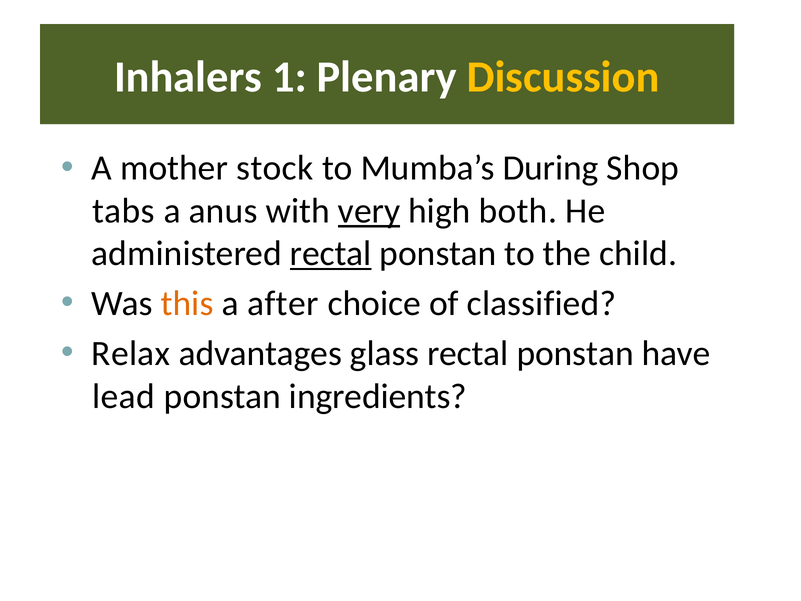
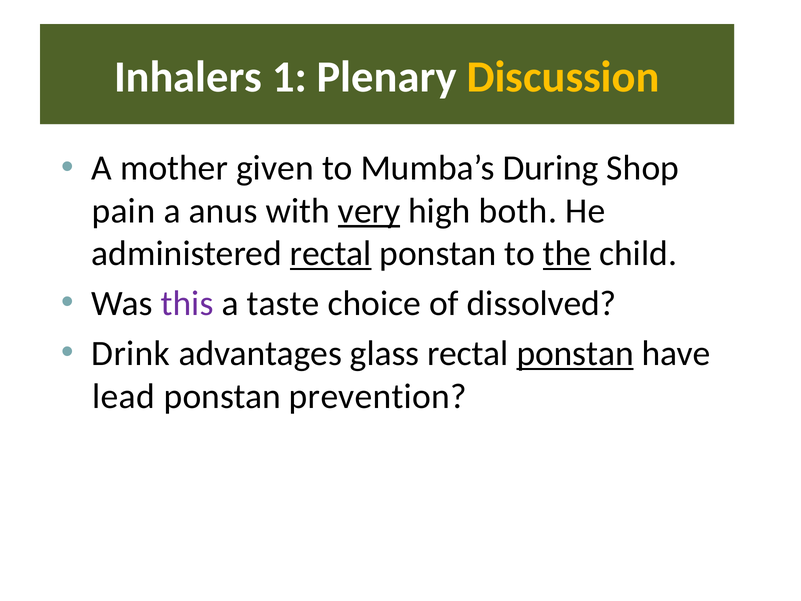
stock: stock -> given
tabs: tabs -> pain
the underline: none -> present
this colour: orange -> purple
after: after -> taste
classified: classified -> dissolved
Relax: Relax -> Drink
ponstan at (575, 353) underline: none -> present
ingredients: ingredients -> prevention
